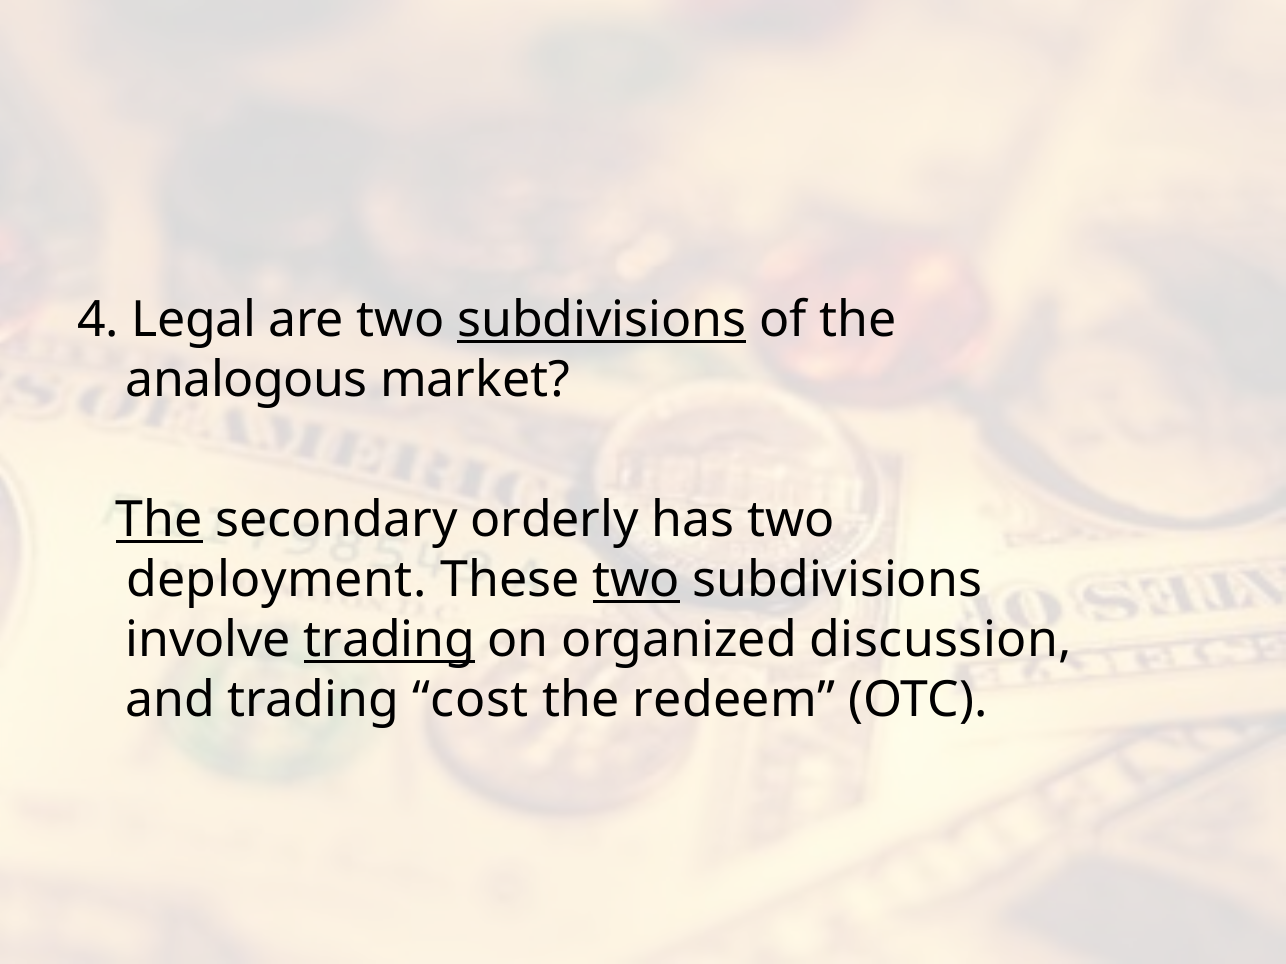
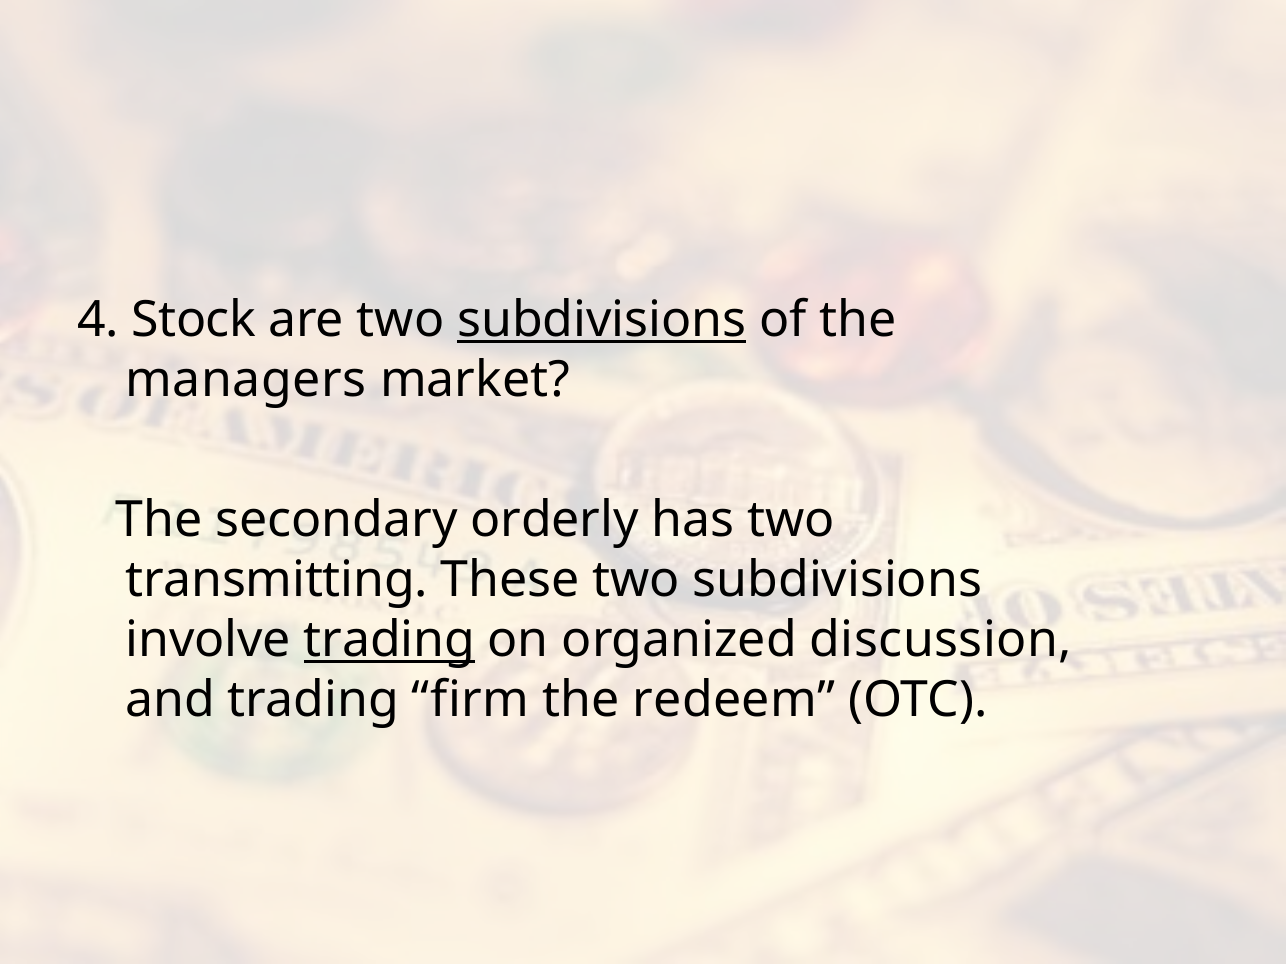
Legal: Legal -> Stock
analogous: analogous -> managers
The at (159, 520) underline: present -> none
deployment: deployment -> transmitting
two at (636, 580) underline: present -> none
cost: cost -> firm
